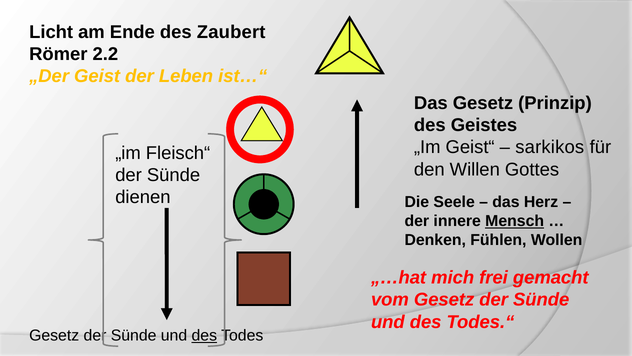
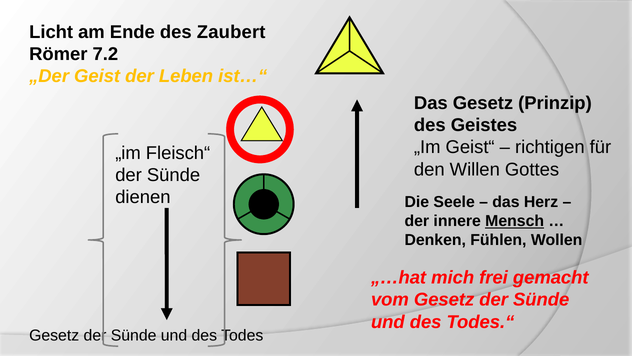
2.2: 2.2 -> 7.2
sarkikos: sarkikos -> richtigen
des at (204, 335) underline: present -> none
